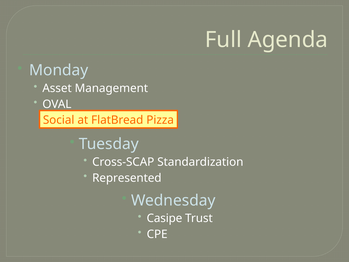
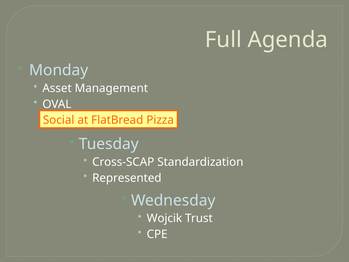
Casipe: Casipe -> Wojcik
